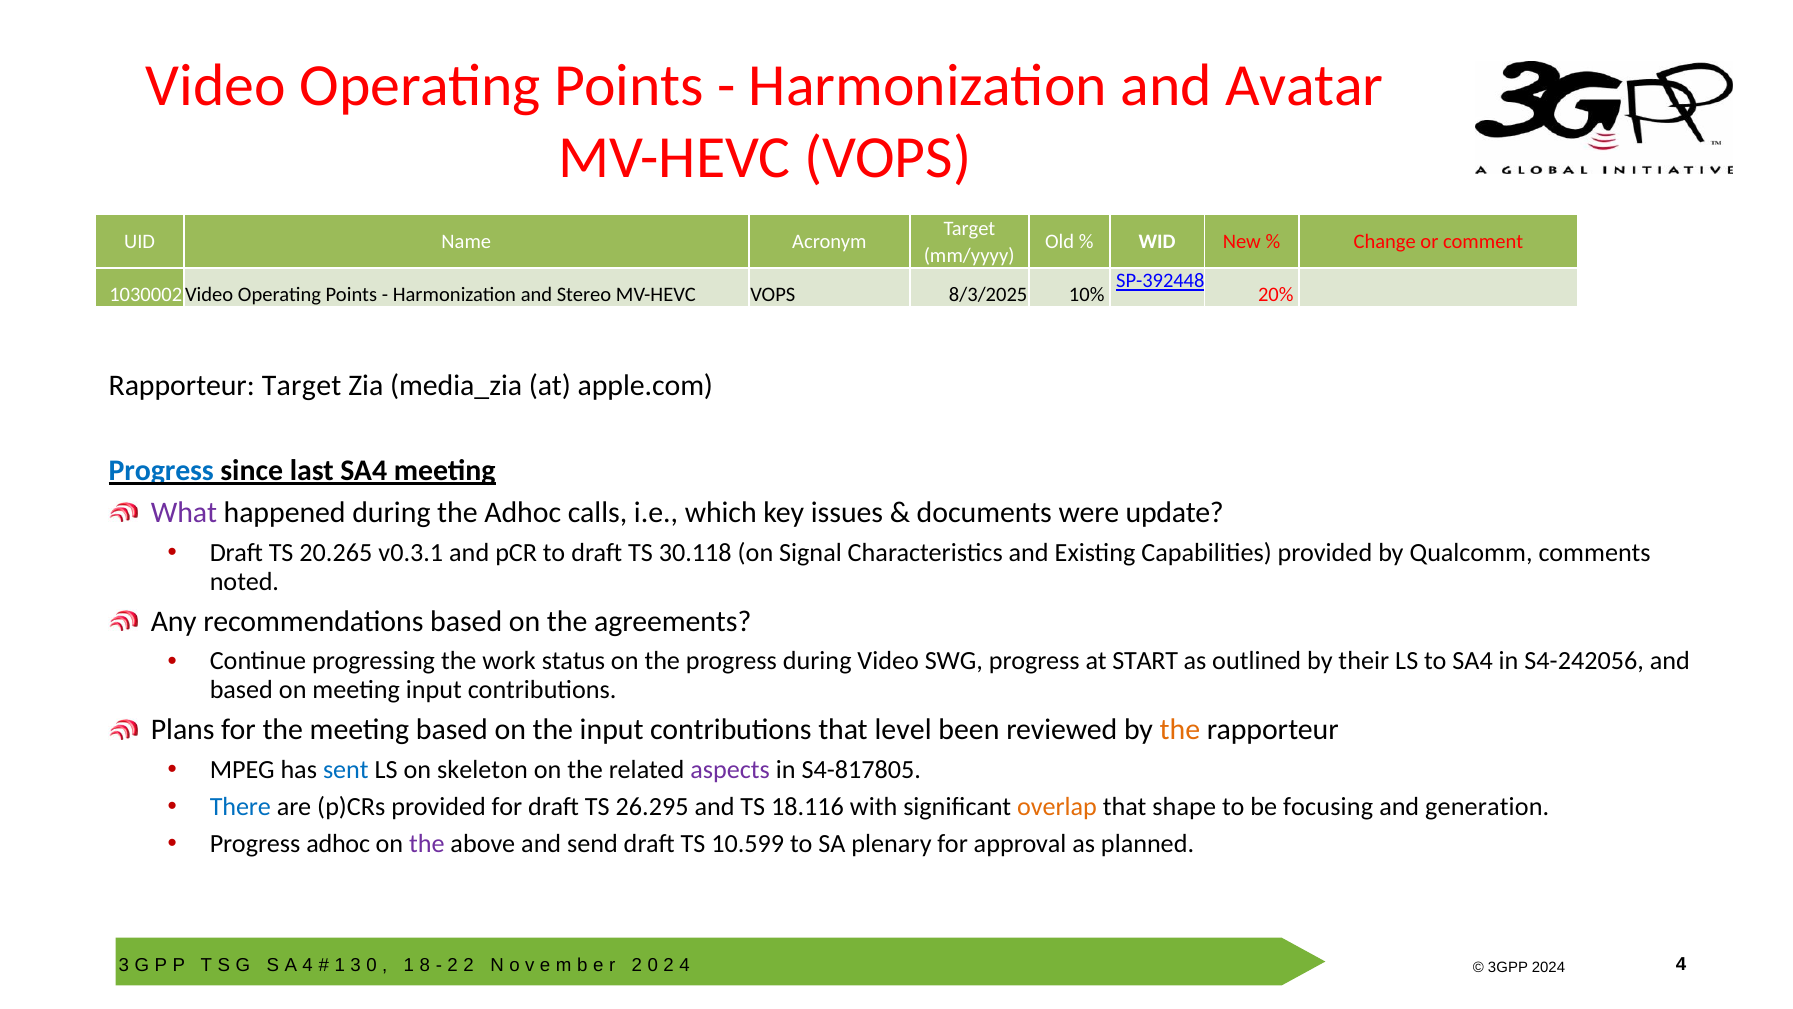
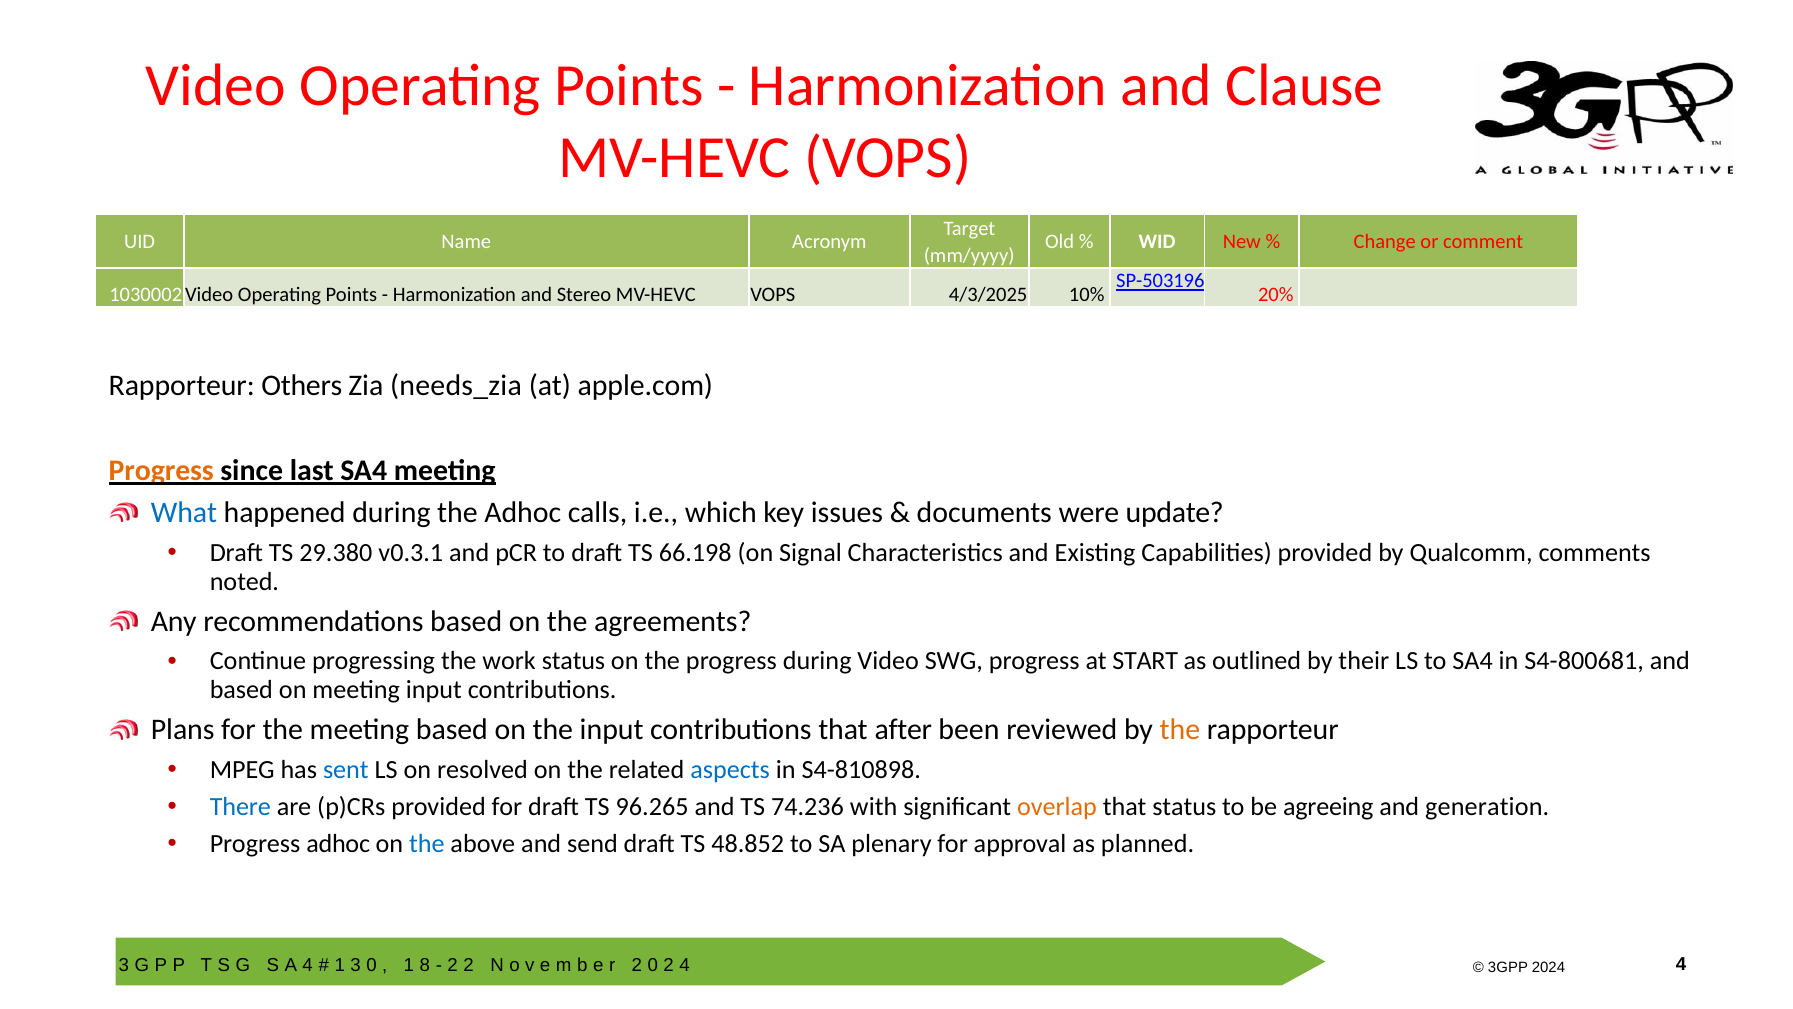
Avatar: Avatar -> Clause
SP-392448: SP-392448 -> SP-503196
8/3/2025: 8/3/2025 -> 4/3/2025
Rapporteur Target: Target -> Others
media_zia: media_zia -> needs_zia
Progress at (161, 470) colour: blue -> orange
What colour: purple -> blue
20.265: 20.265 -> 29.380
30.118: 30.118 -> 66.198
S4-242056: S4-242056 -> S4-800681
level: level -> after
skeleton: skeleton -> resolved
aspects colour: purple -> blue
S4-817805: S4-817805 -> S4-810898
26.295: 26.295 -> 96.265
18.116: 18.116 -> 74.236
that shape: shape -> status
focusing: focusing -> agreeing
the at (427, 843) colour: purple -> blue
10.599: 10.599 -> 48.852
